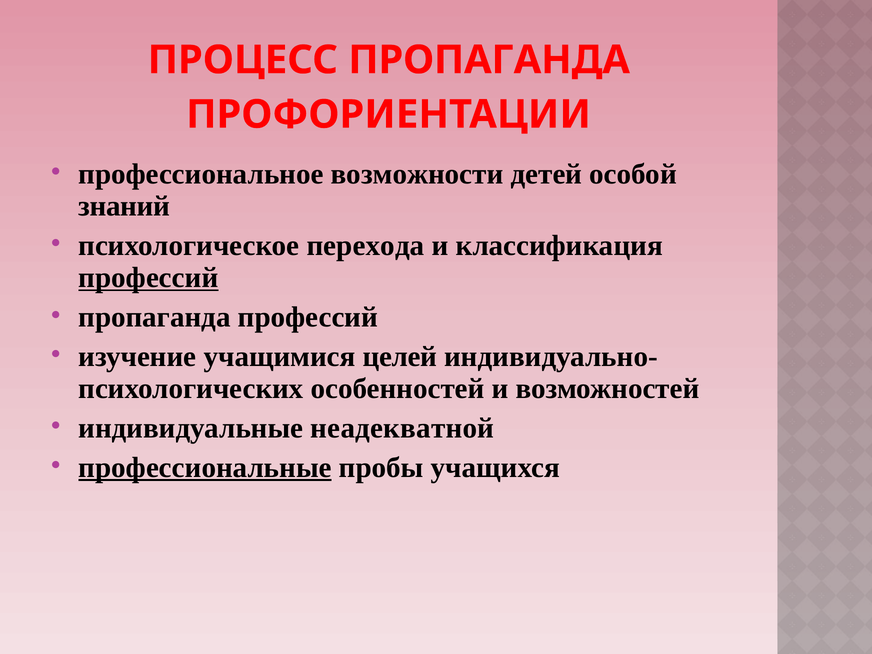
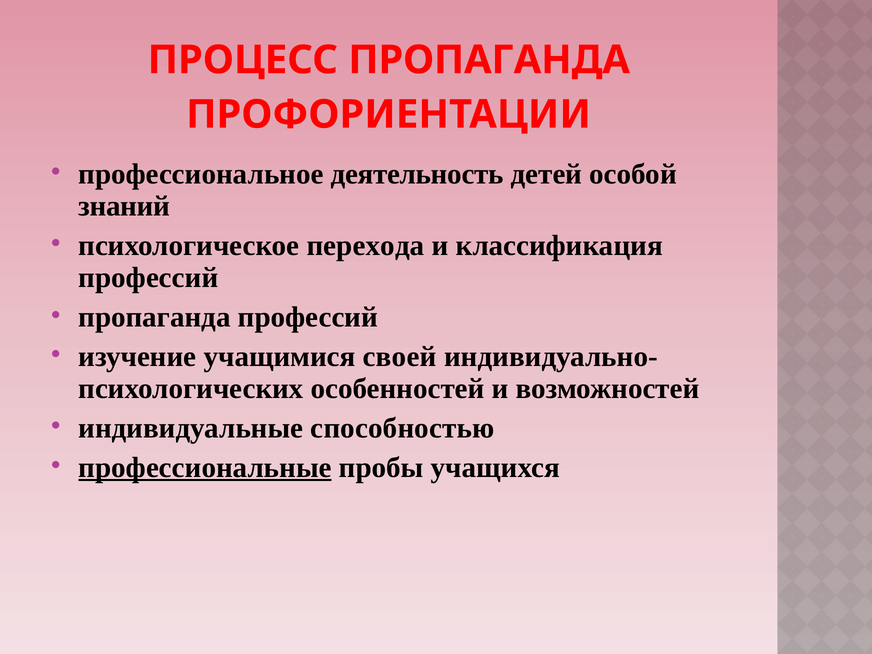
возможности: возможности -> деятельность
профессий at (148, 278) underline: present -> none
целей: целей -> своей
неадекватной: неадекватной -> способностью
